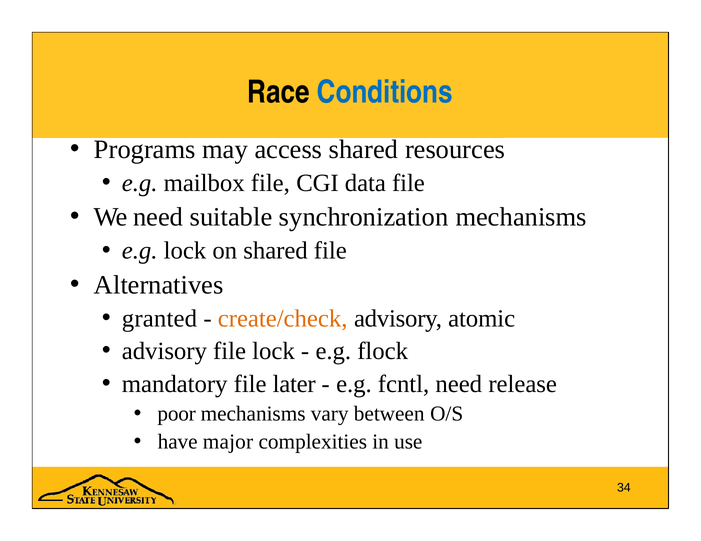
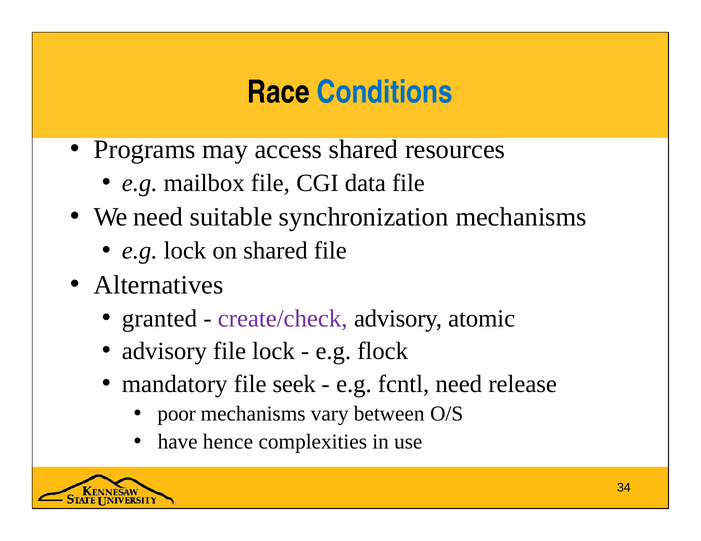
create/check colour: orange -> purple
later: later -> seek
major: major -> hence
